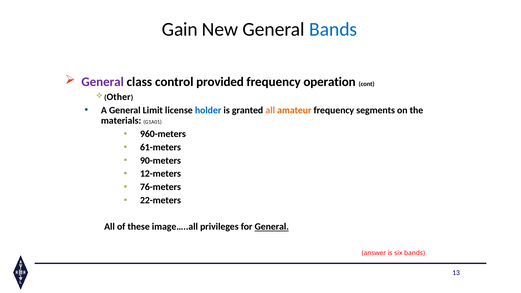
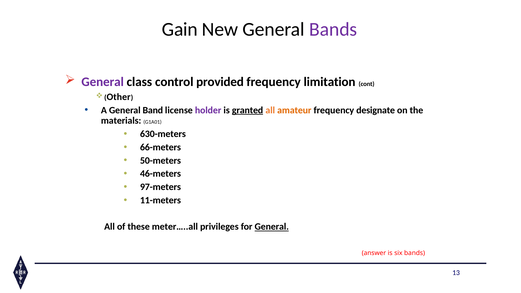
Bands at (333, 29) colour: blue -> purple
operation: operation -> limitation
Limit: Limit -> Band
holder colour: blue -> purple
granted underline: none -> present
segments: segments -> designate
960-meters: 960-meters -> 630-meters
61-meters: 61-meters -> 66-meters
90-meters: 90-meters -> 50-meters
12-meters: 12-meters -> 46-meters
76-meters: 76-meters -> 97-meters
22-meters: 22-meters -> 11-meters
image…..all: image…..all -> meter…..all
